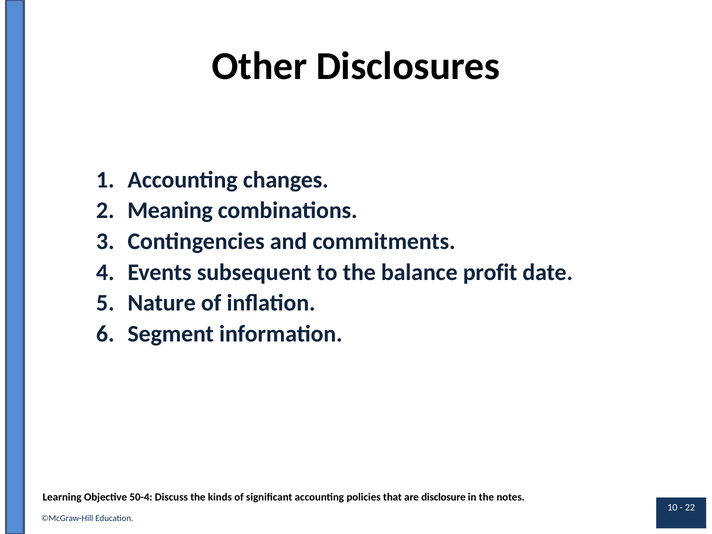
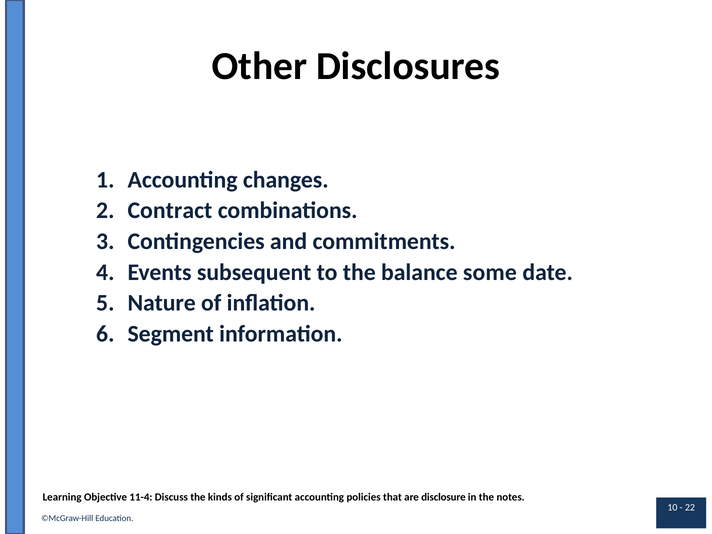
Meaning: Meaning -> Contract
profit: profit -> some
50-4: 50-4 -> 11-4
